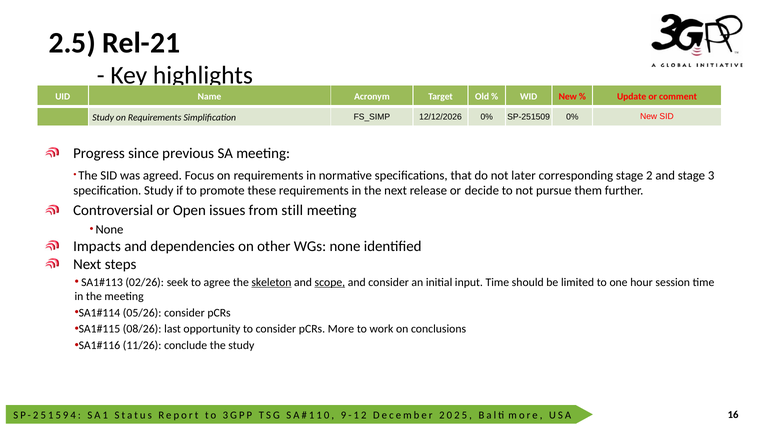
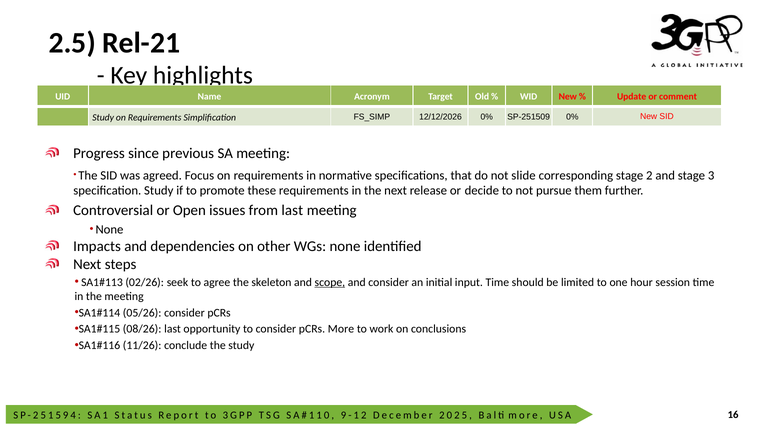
later: later -> slide
from still: still -> last
skeleton underline: present -> none
